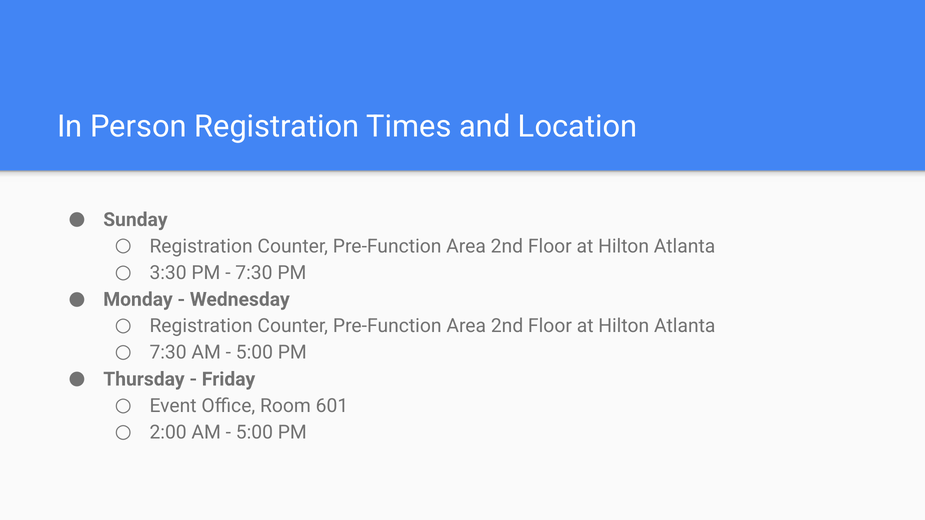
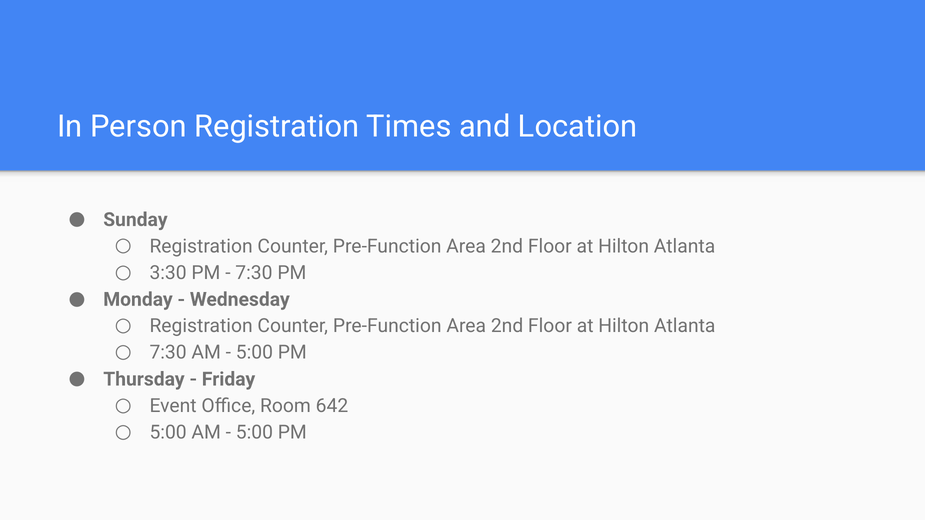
601: 601 -> 642
2:00 at (168, 433): 2:00 -> 5:00
